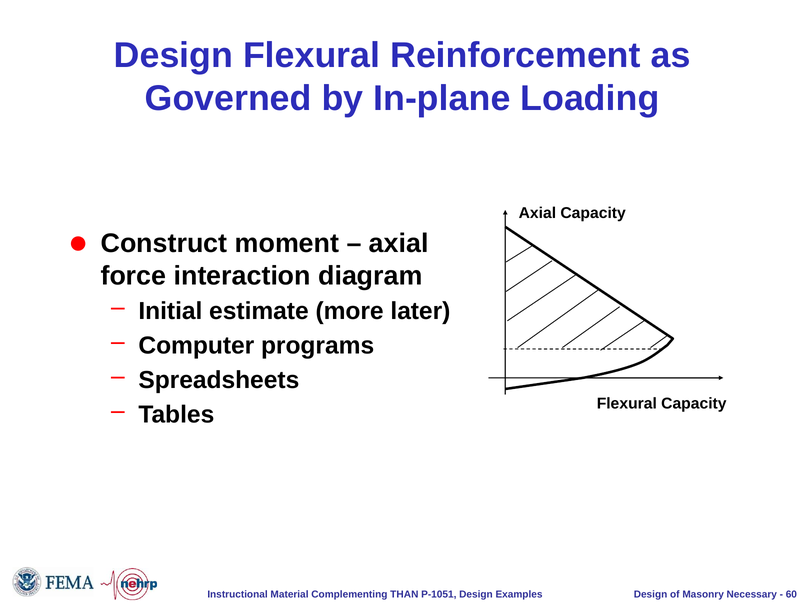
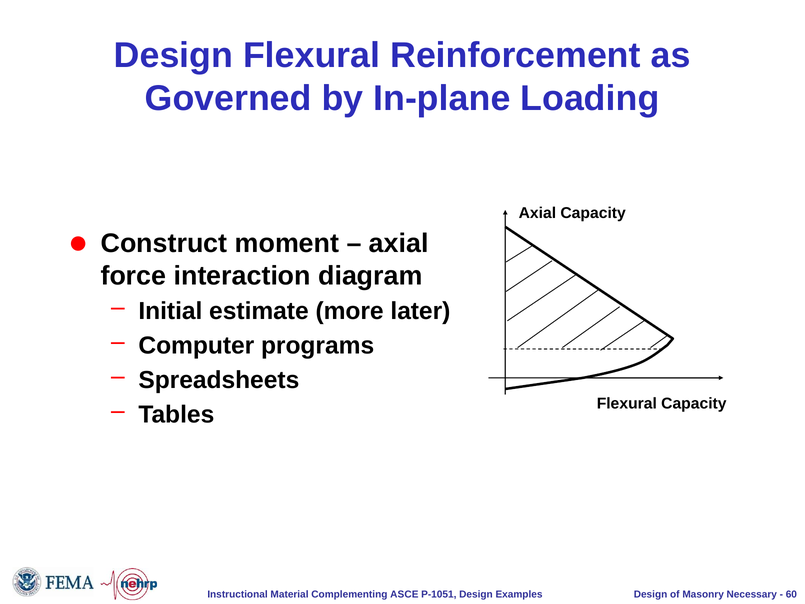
THAN: THAN -> ASCE
